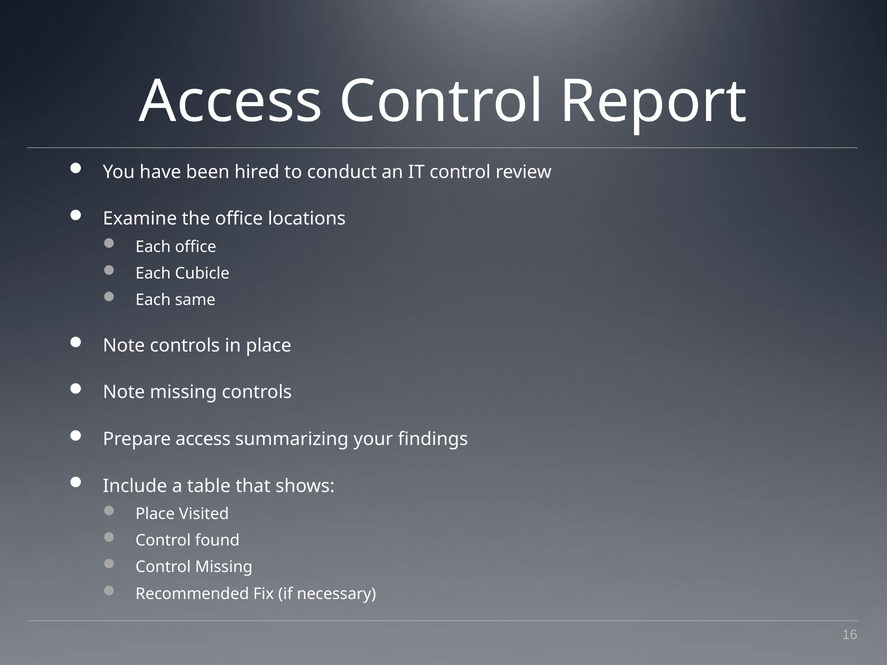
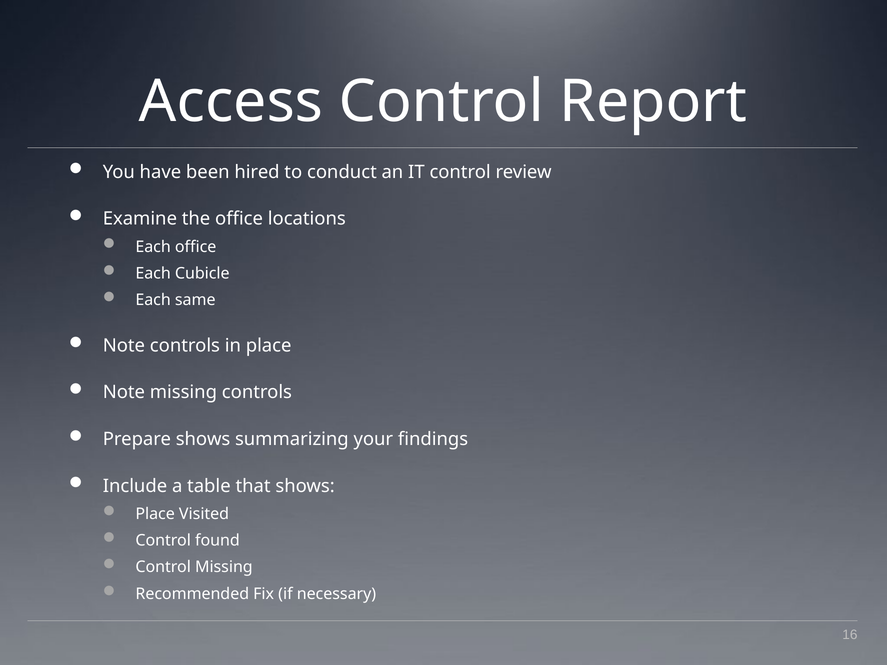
Prepare access: access -> shows
